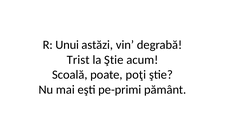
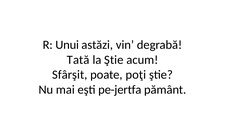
Trist: Trist -> Tată
Scoală: Scoală -> Sfârşit
pe-primi: pe-primi -> pe-jertfa
